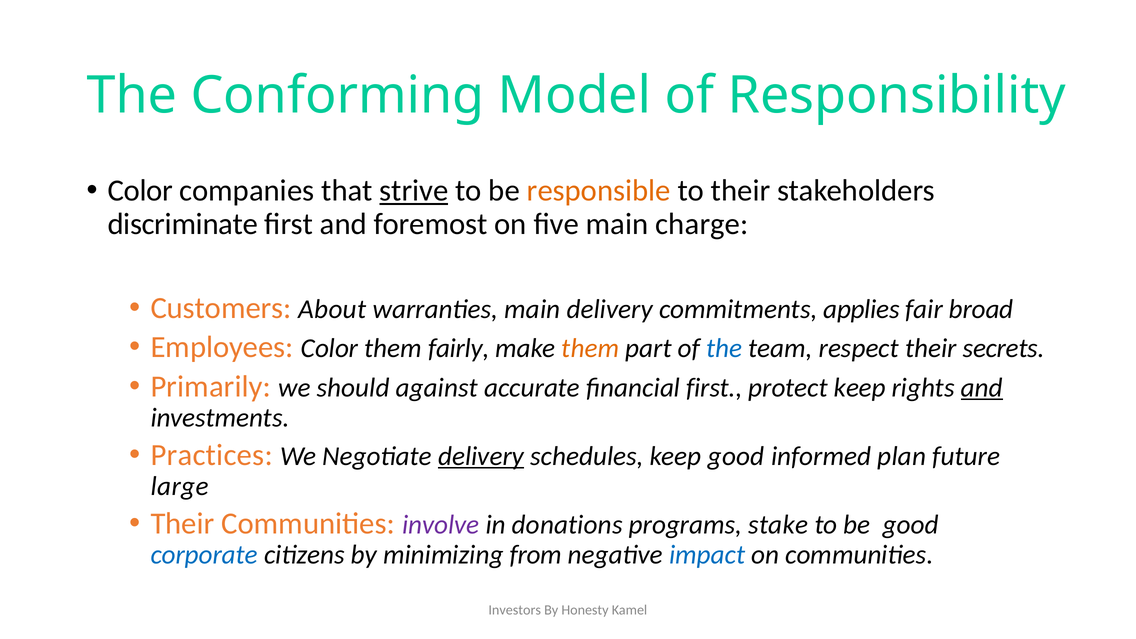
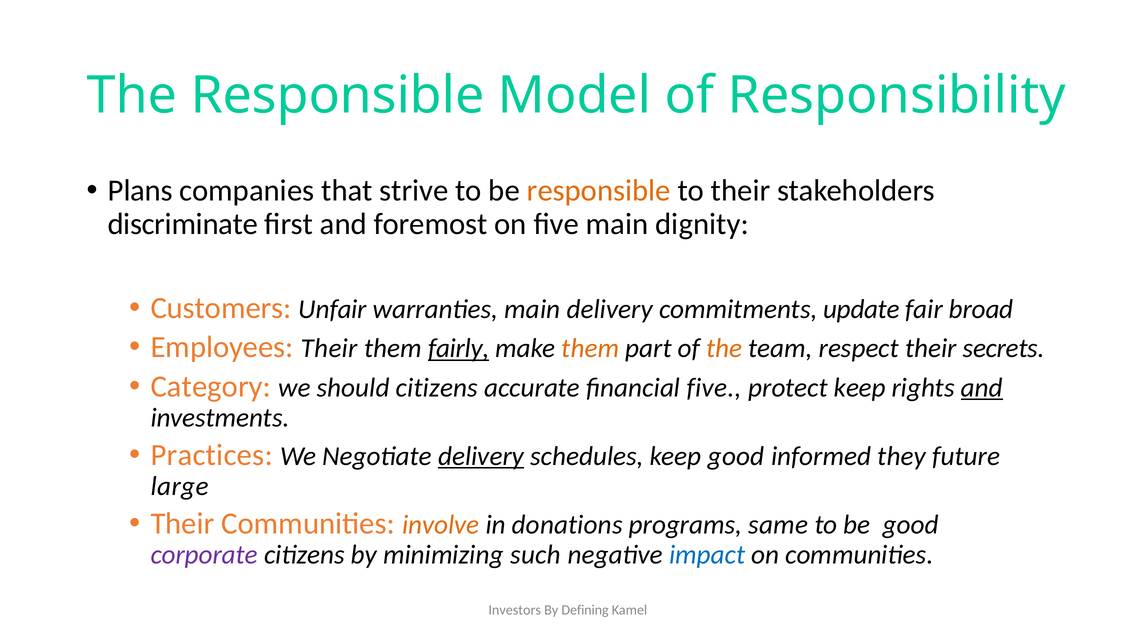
The Conforming: Conforming -> Responsible
Color at (140, 191): Color -> Plans
strive underline: present -> none
charge: charge -> dignity
About: About -> Unfair
applies: applies -> update
Employees Color: Color -> Their
fairly underline: none -> present
the at (724, 348) colour: blue -> orange
Primarily: Primarily -> Category
should against: against -> citizens
financial first: first -> five
plan: plan -> they
involve colour: purple -> orange
stake: stake -> same
corporate colour: blue -> purple
from: from -> such
Honesty: Honesty -> Defining
